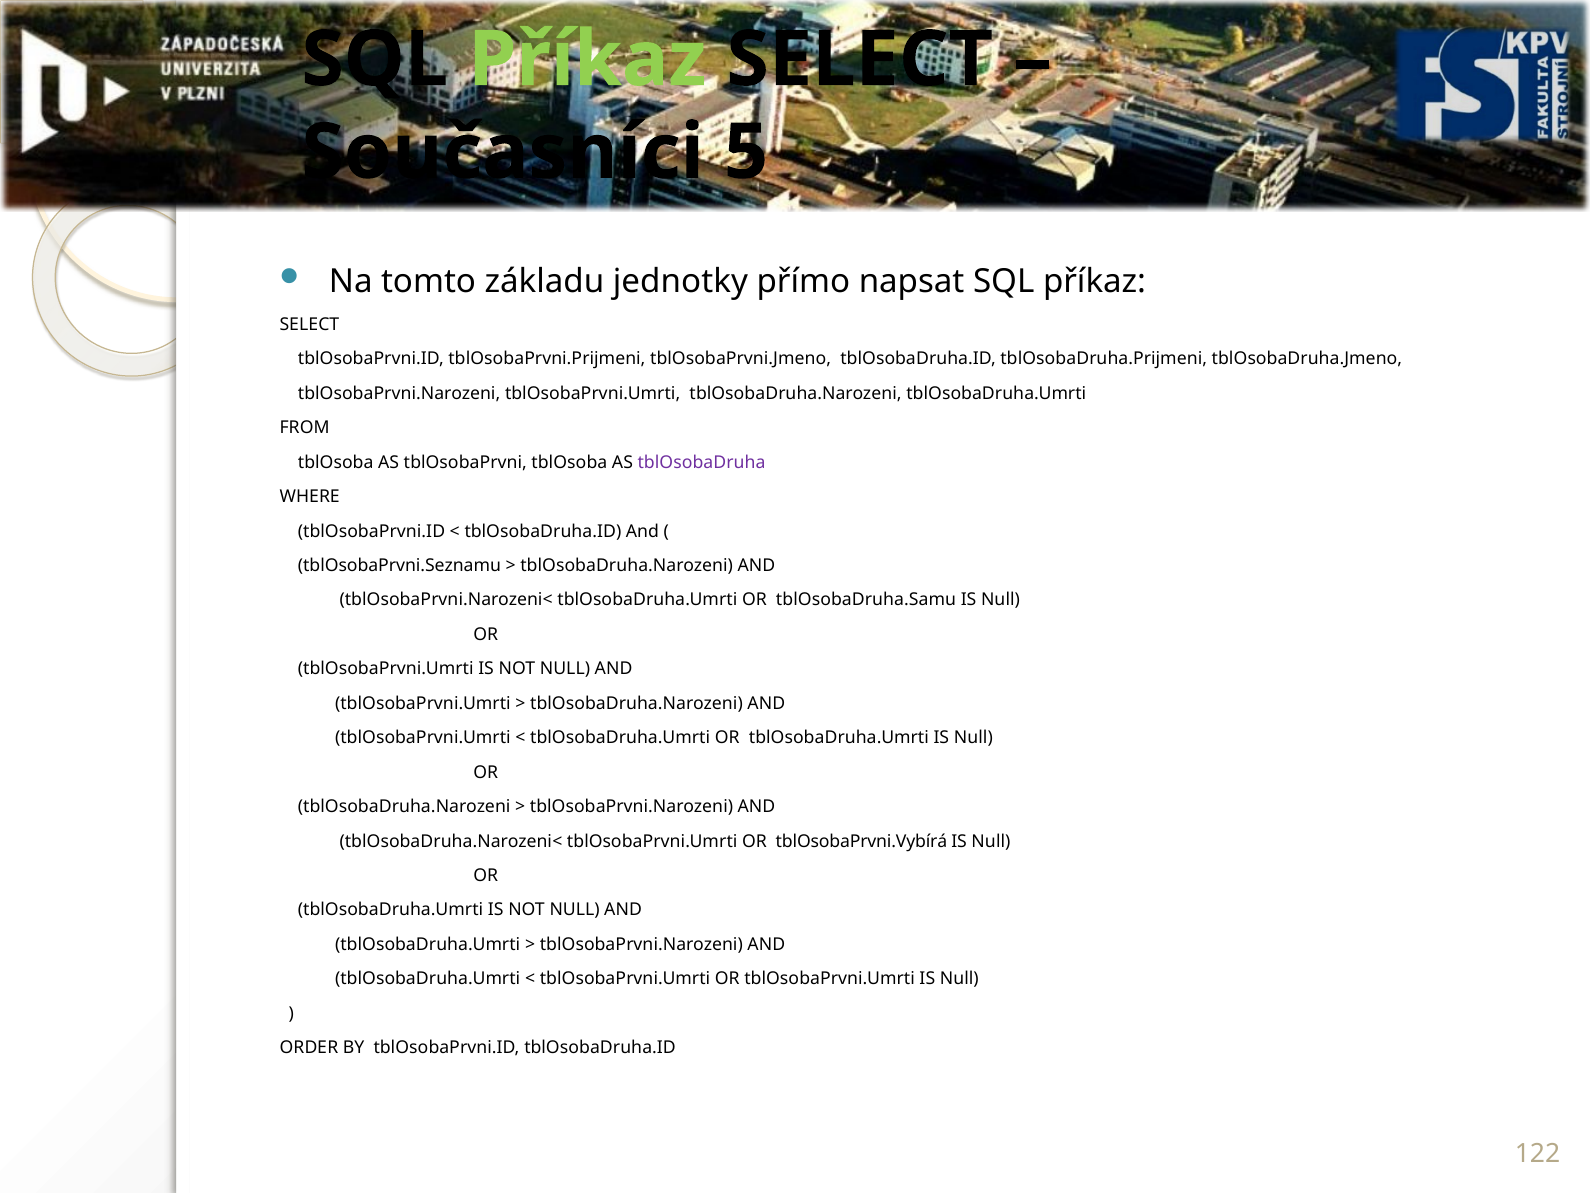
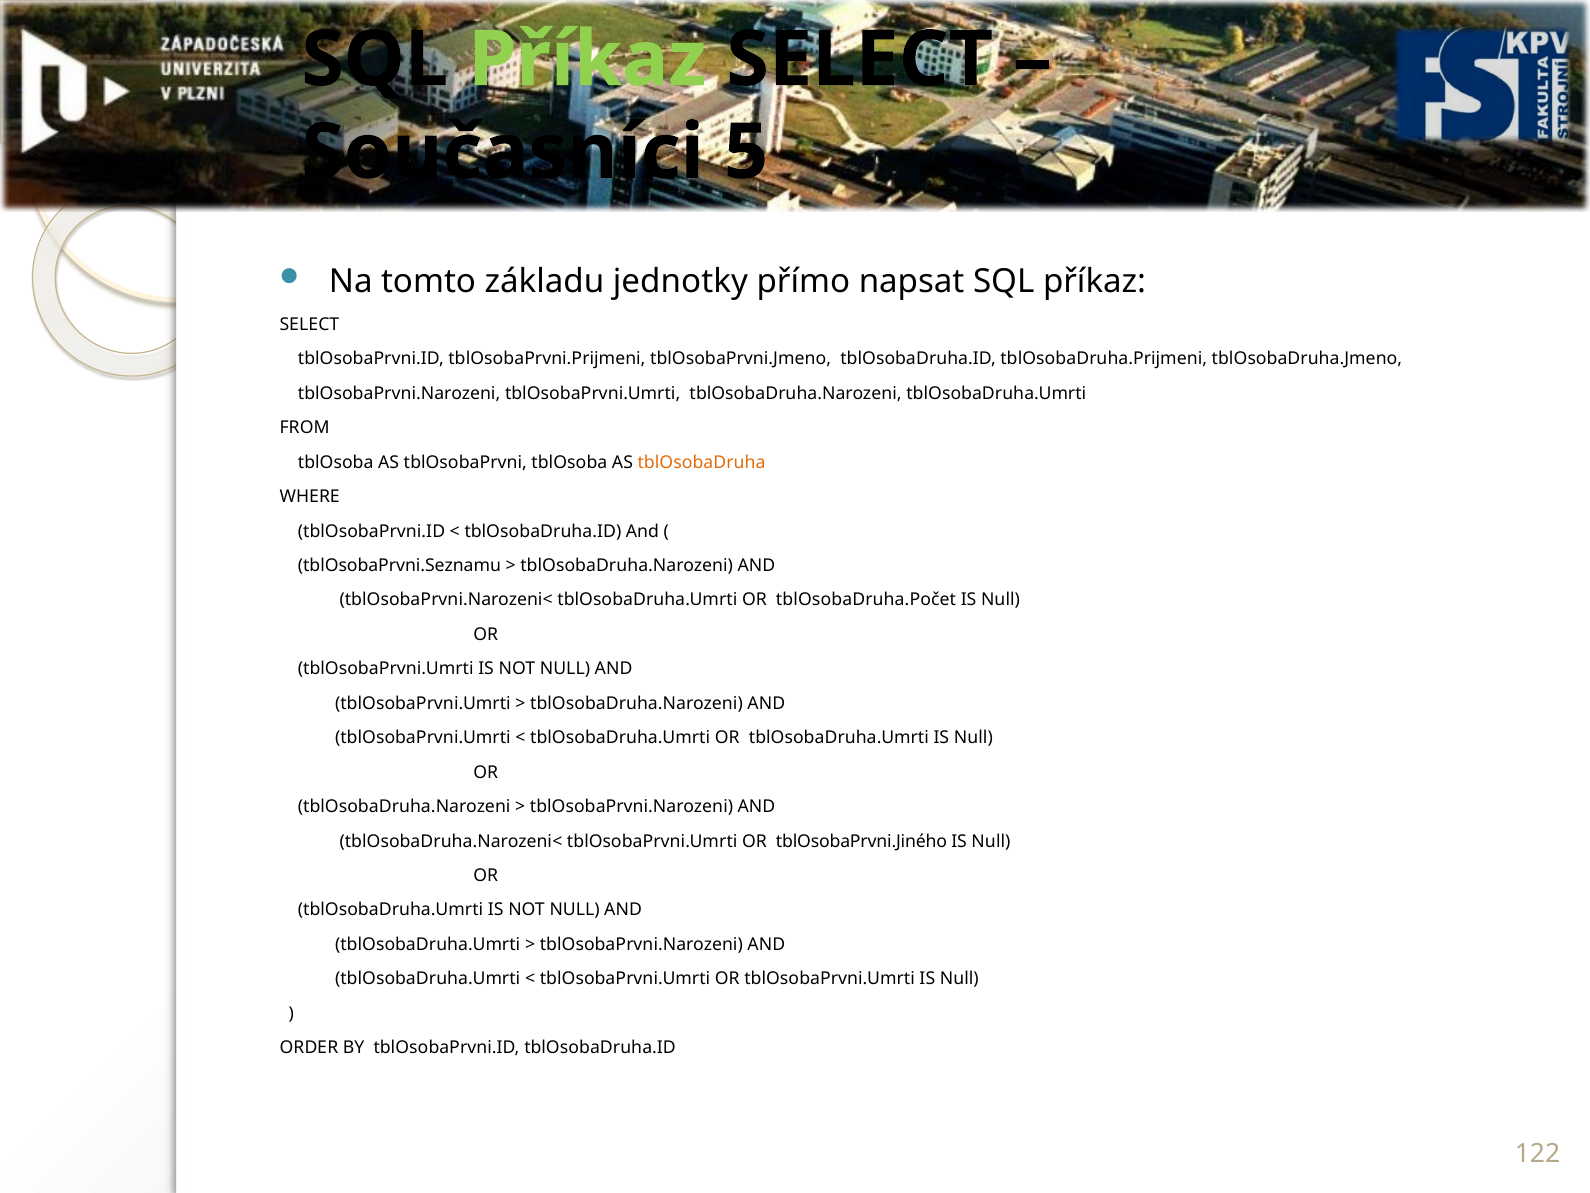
tblOsobaDruha colour: purple -> orange
tblOsobaDruha.Samu: tblOsobaDruha.Samu -> tblOsobaDruha.Počet
tblOsobaPrvni.Vybírá: tblOsobaPrvni.Vybírá -> tblOsobaPrvni.Jiného
